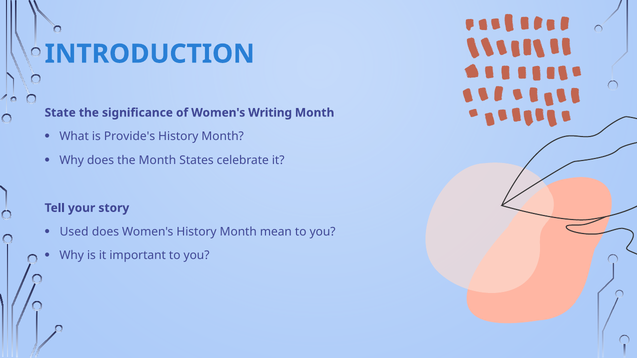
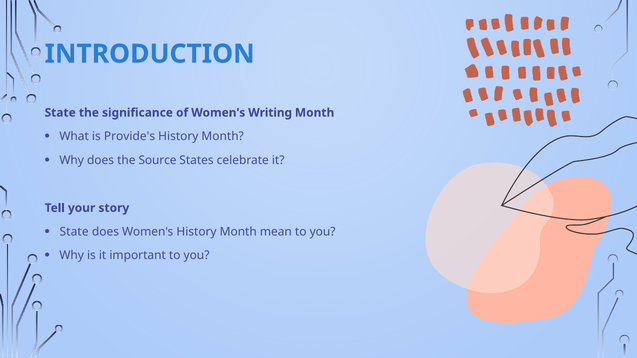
the Month: Month -> Source
Used at (74, 232): Used -> State
